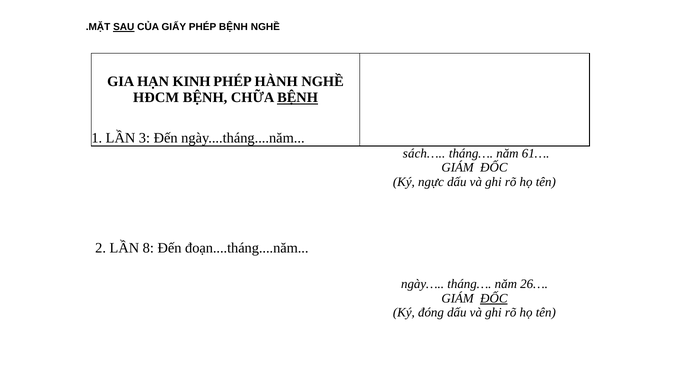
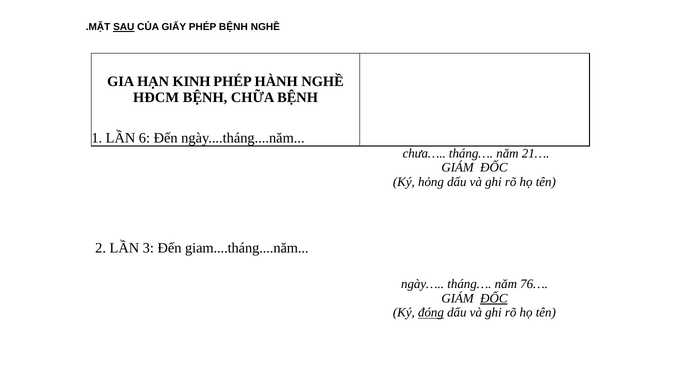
BỆNH at (298, 98) underline: present -> none
3: 3 -> 6
sách…: sách… -> chưa…
61…: 61… -> 21…
ngực: ngực -> hỏng
8: 8 -> 3
đoạn....tháng....năm: đoạn....tháng....năm -> giam....tháng....năm
26…: 26… -> 76…
đóng underline: none -> present
